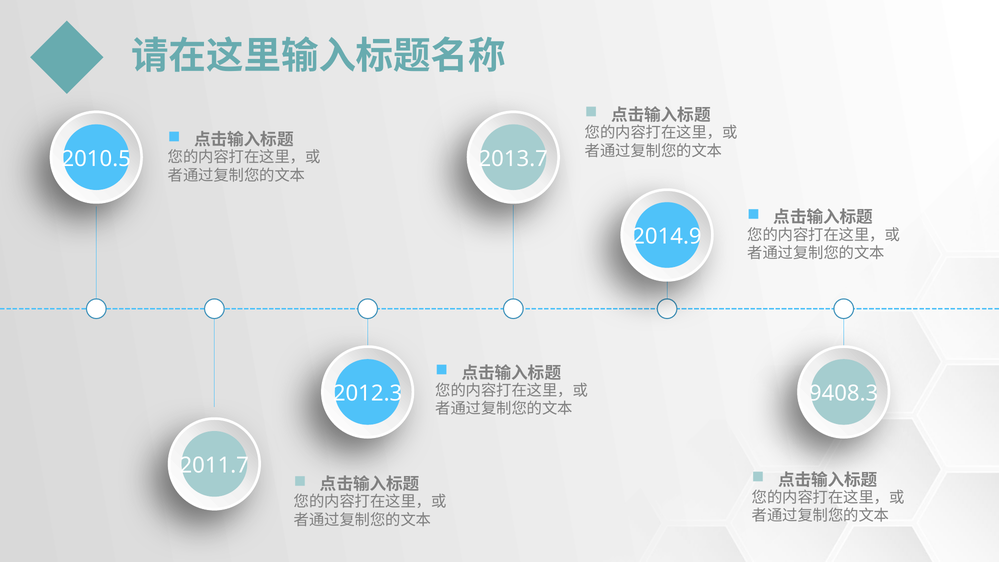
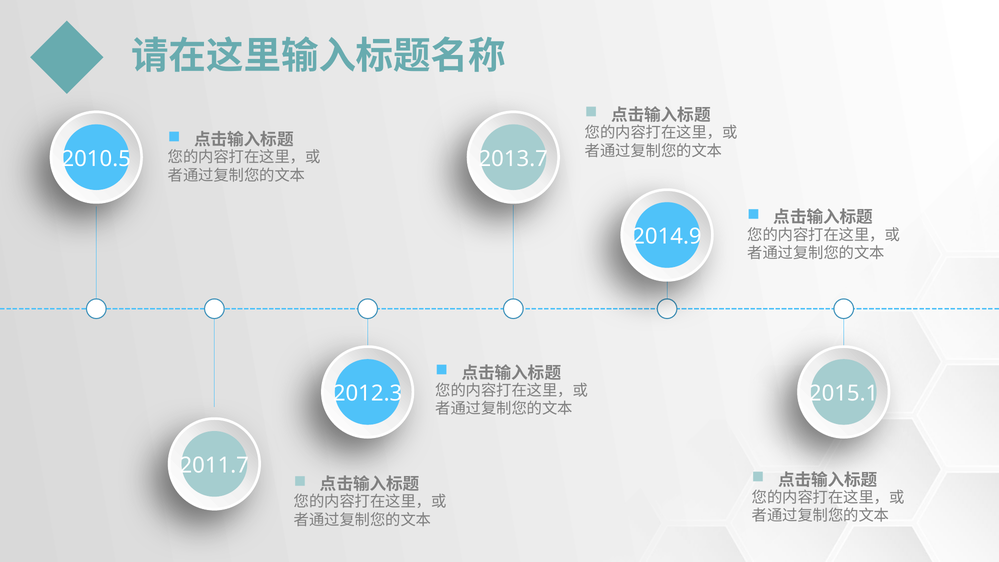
9408.3: 9408.3 -> 2015.1
